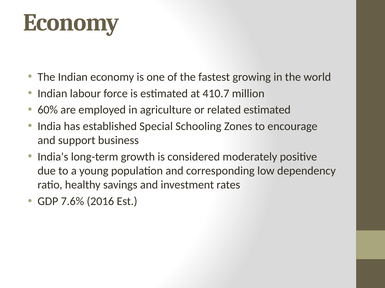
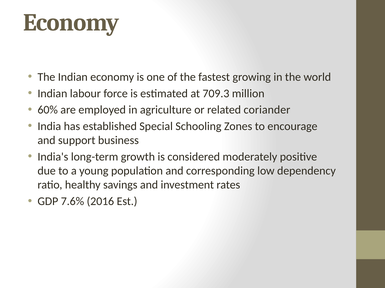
410.7: 410.7 -> 709.3
related estimated: estimated -> coriander
